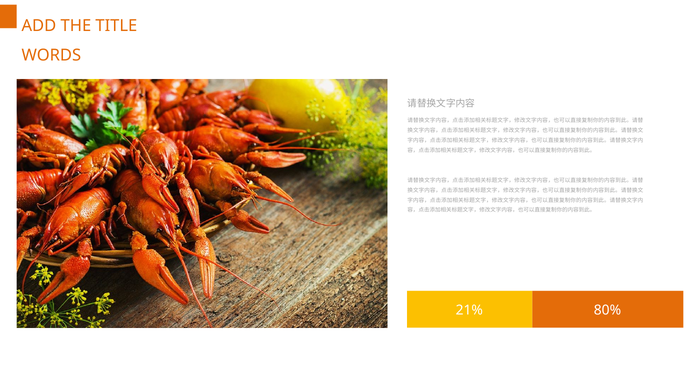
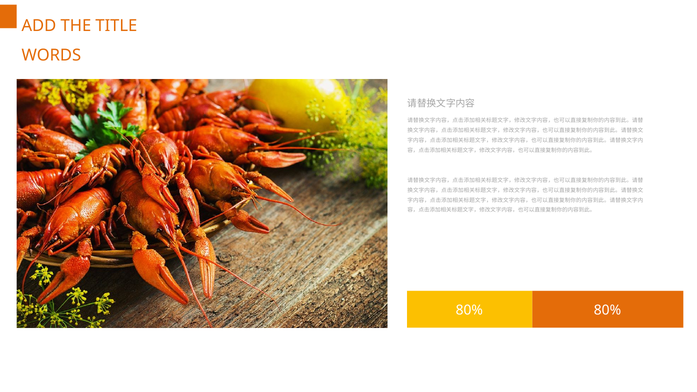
21% at (469, 310): 21% -> 80%
